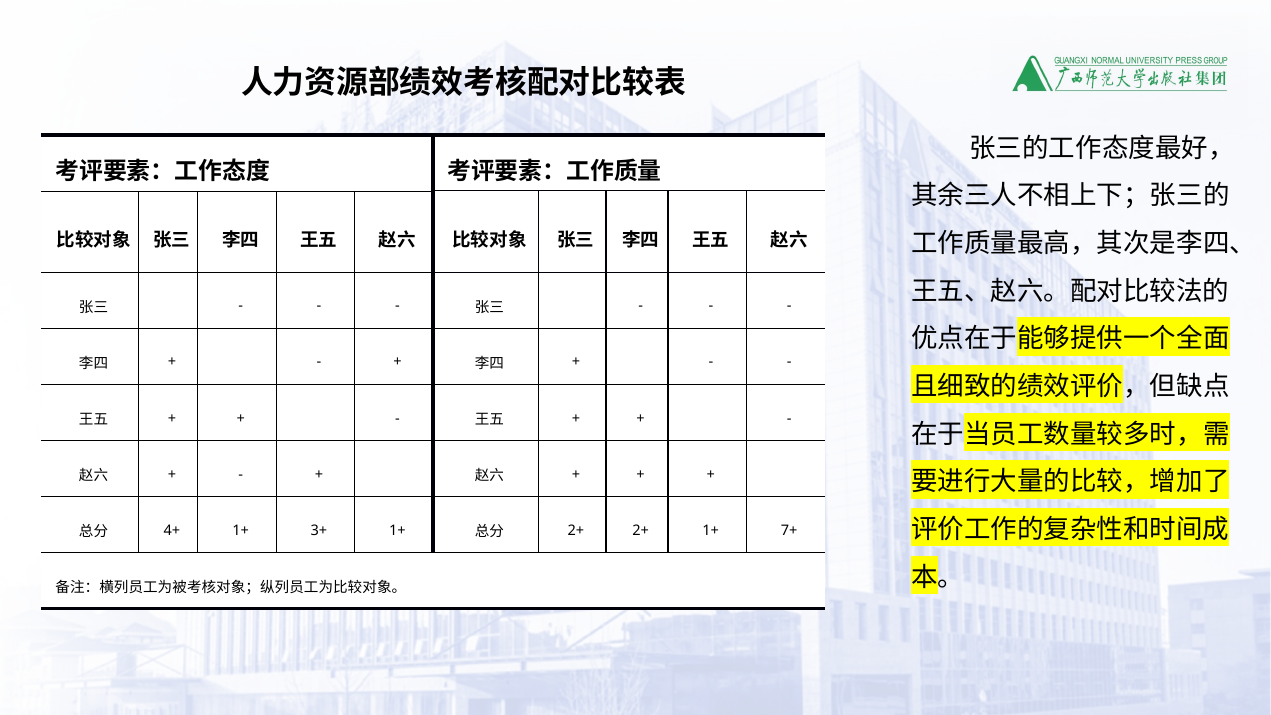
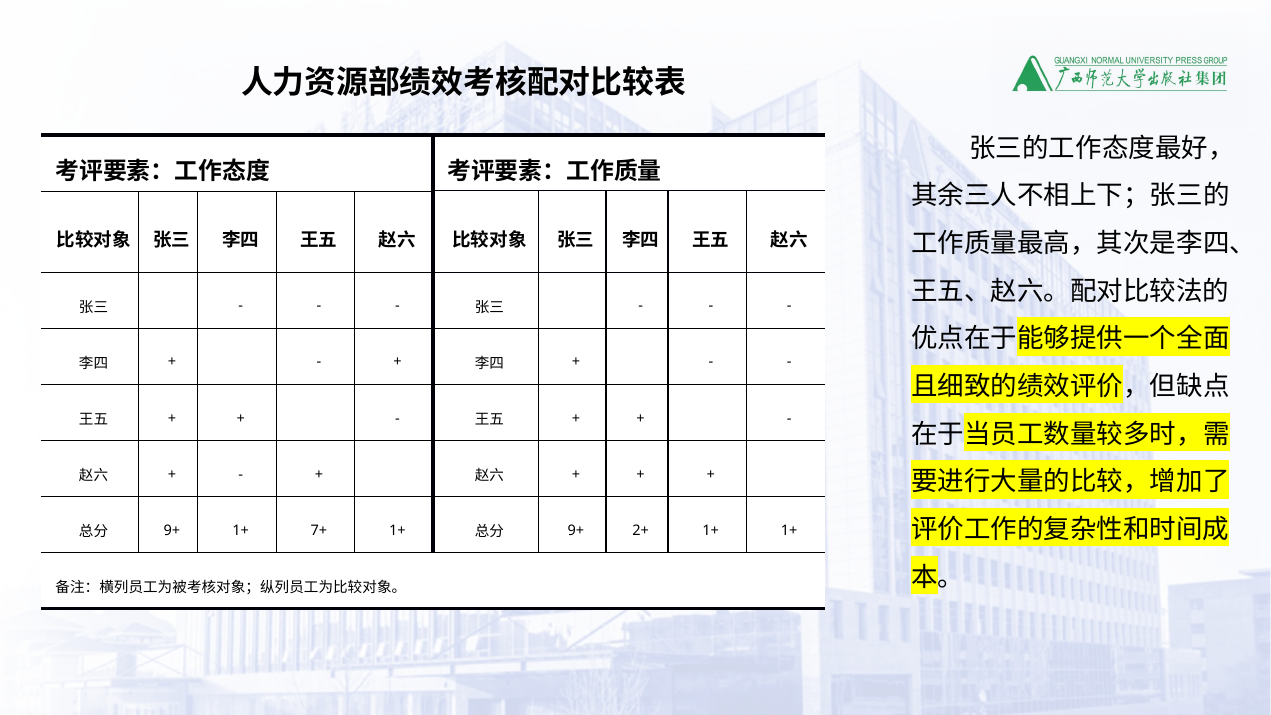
4+ at (172, 530): 4+ -> 9+
3+: 3+ -> 7+
2+ at (576, 530): 2+ -> 9+
1+ 7+: 7+ -> 1+
